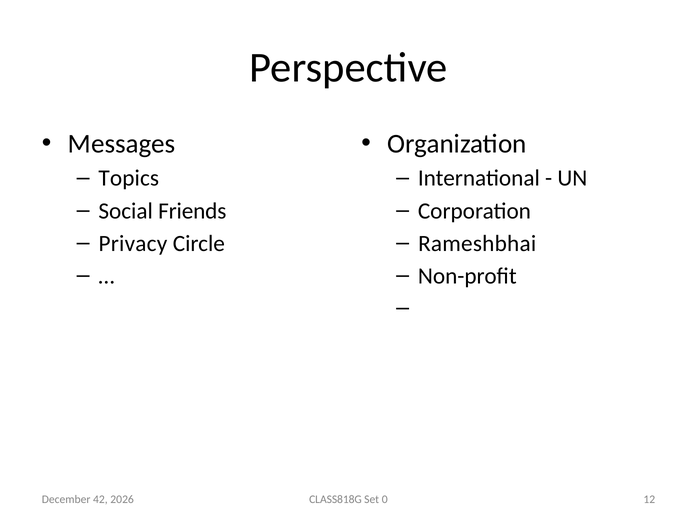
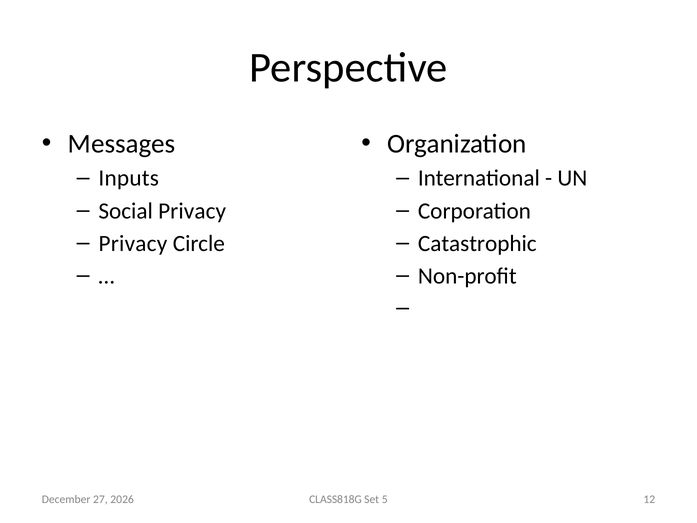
Topics: Topics -> Inputs
Social Friends: Friends -> Privacy
Rameshbhai: Rameshbhai -> Catastrophic
42: 42 -> 27
0: 0 -> 5
